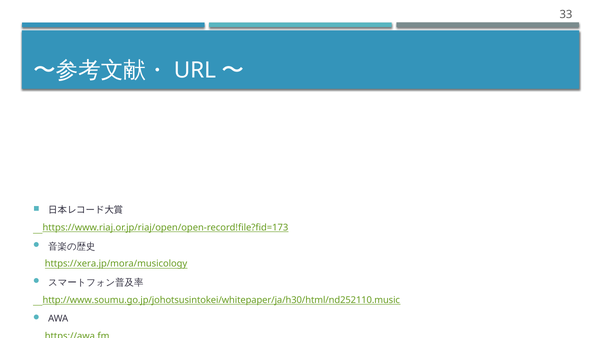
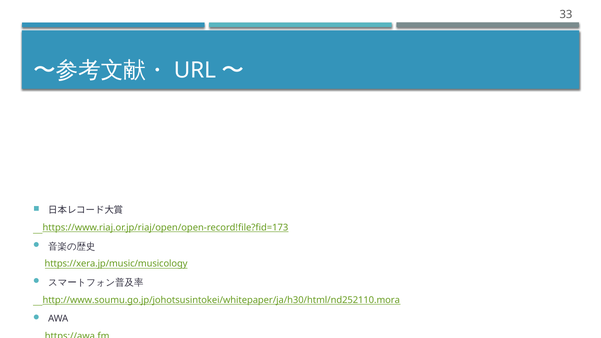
https://xera.jp/mora/musicology: https://xera.jp/mora/musicology -> https://xera.jp/music/musicology
http://www.soumu.go.jp/johotsusintokei/whitepaper/ja/h30/html/nd252110.music: http://www.soumu.go.jp/johotsusintokei/whitepaper/ja/h30/html/nd252110.music -> http://www.soumu.go.jp/johotsusintokei/whitepaper/ja/h30/html/nd252110.mora
